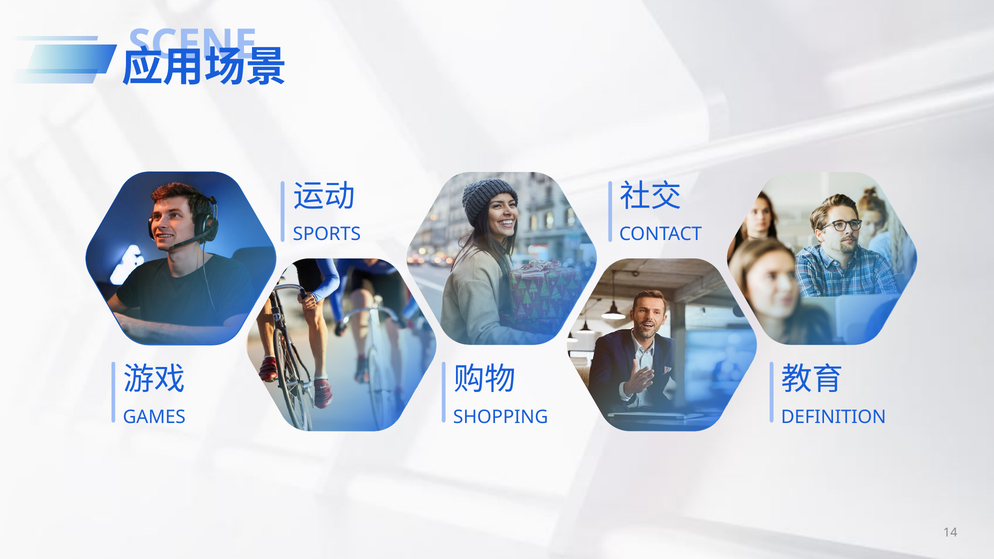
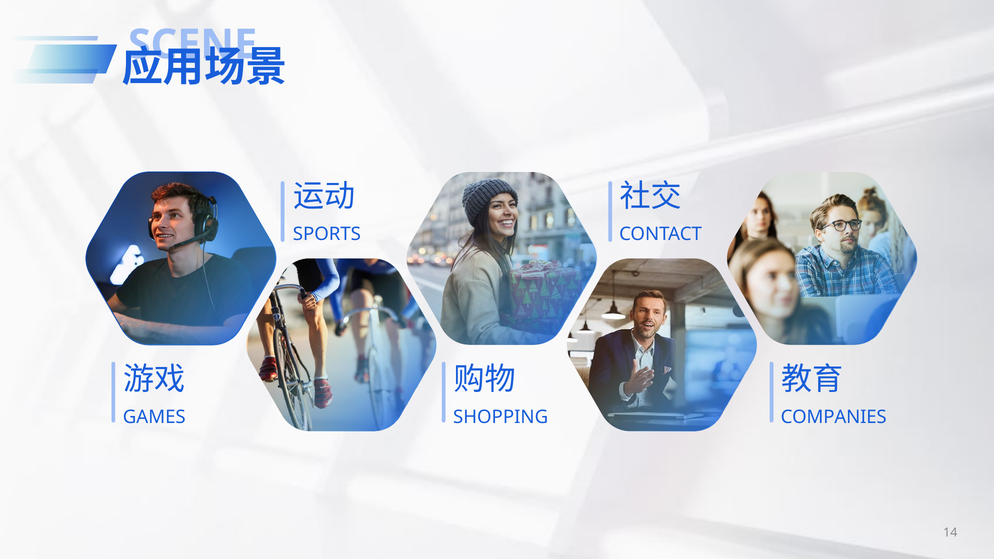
DEFINITION: DEFINITION -> COMPANIES
